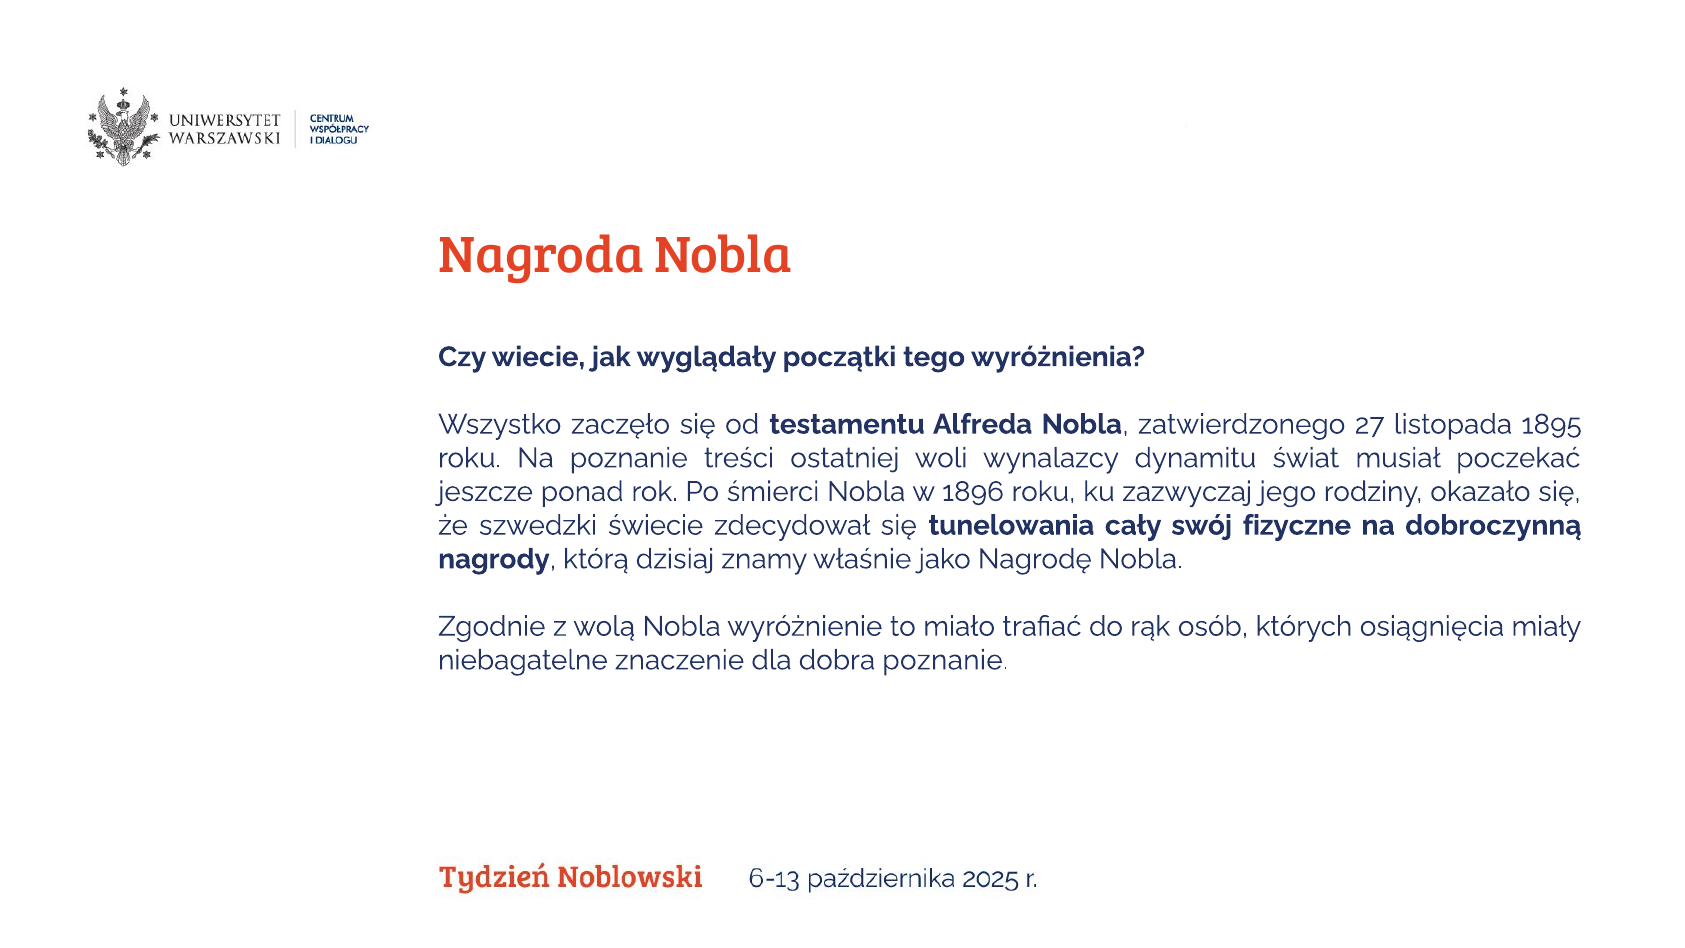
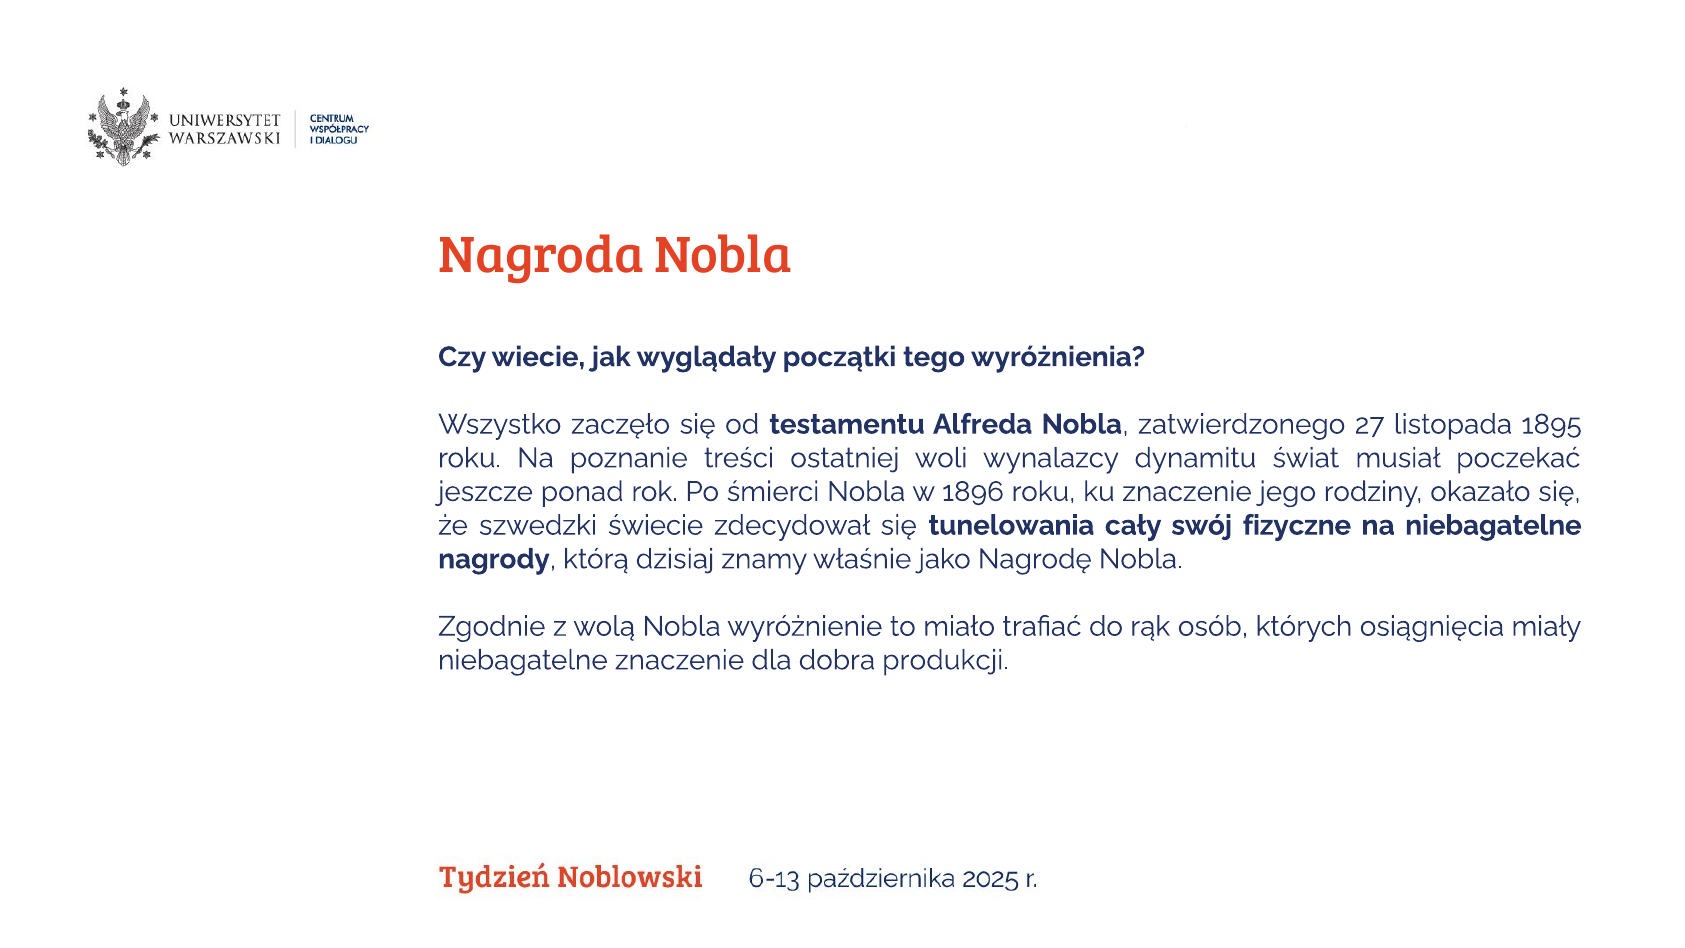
ku zazwyczaj: zazwyczaj -> znaczenie
na dobroczynną: dobroczynną -> niebagatelne
dobra poznanie: poznanie -> produkcji
